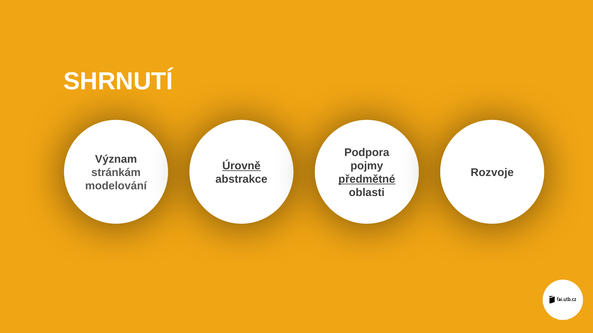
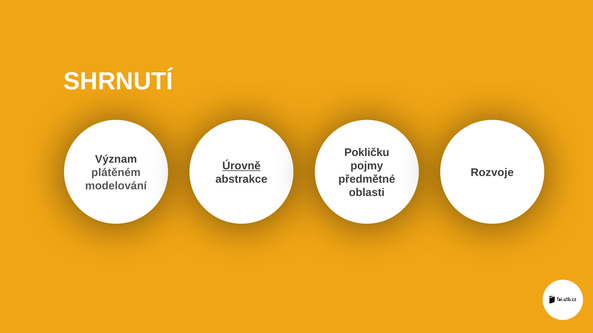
Podpora: Podpora -> Pokličku
stránkám: stránkám -> plátěném
předmětné underline: present -> none
